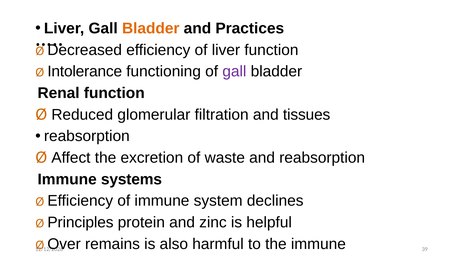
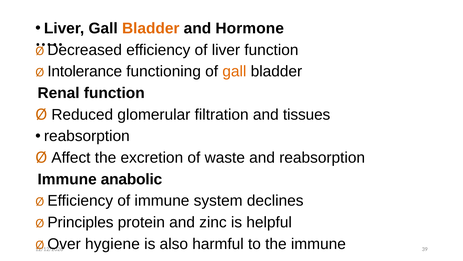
Practices: Practices -> Hormone
gall at (234, 71) colour: purple -> orange
systems: systems -> anabolic
remains: remains -> hygiene
